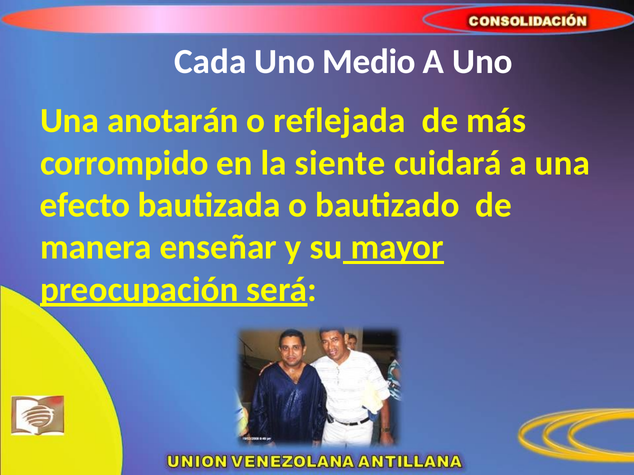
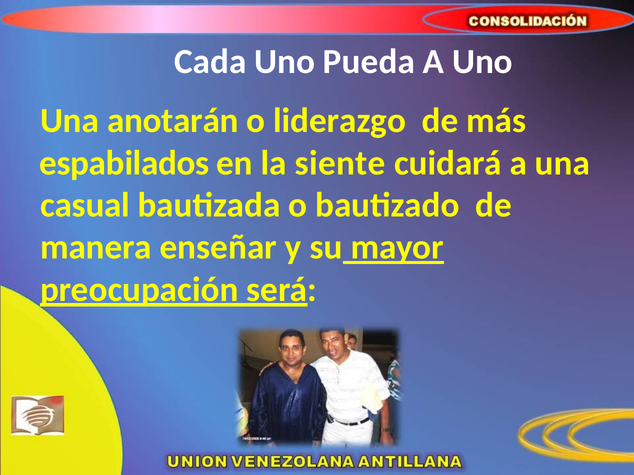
Medio: Medio -> Pueda
reflejada: reflejada -> liderazgo
corrompido: corrompido -> espabilados
efecto: efecto -> casual
